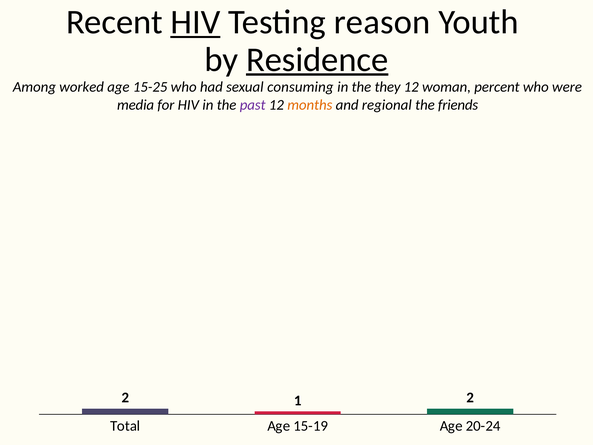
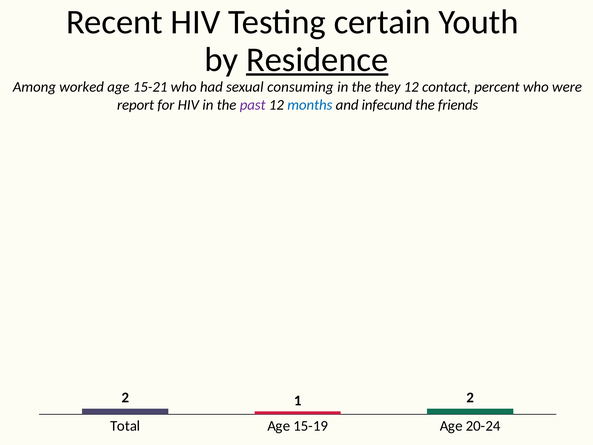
HIV at (195, 22) underline: present -> none
reason: reason -> certain
15-25: 15-25 -> 15-21
woman: woman -> contact
media: media -> report
months colour: orange -> blue
regional: regional -> infecund
